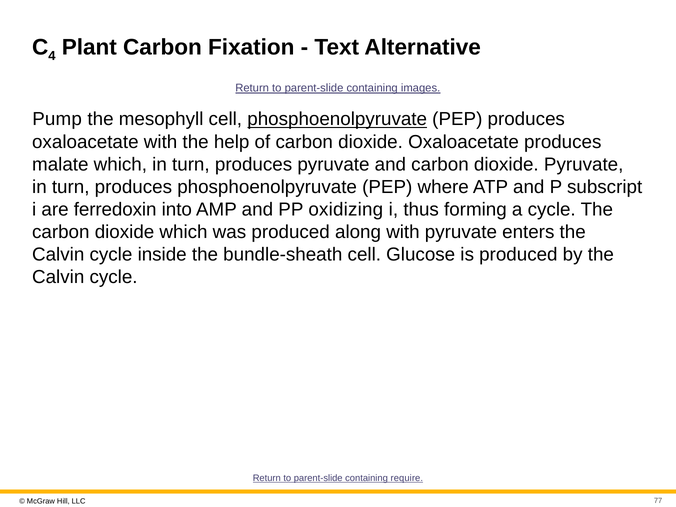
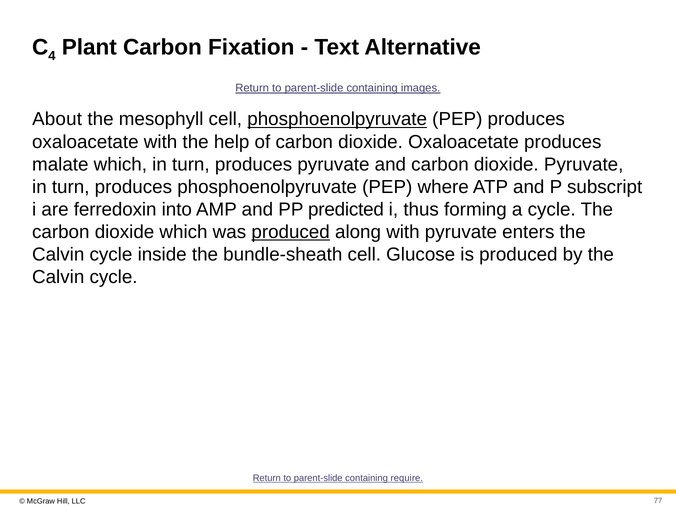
Pump: Pump -> About
oxidizing: oxidizing -> predicted
produced at (291, 232) underline: none -> present
